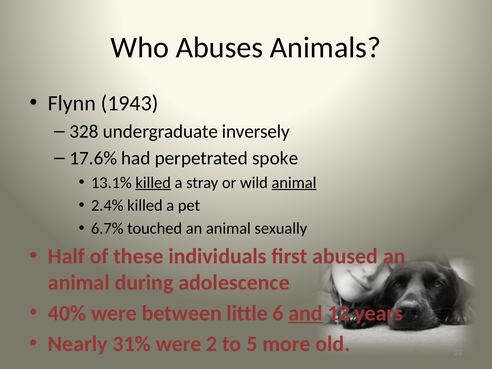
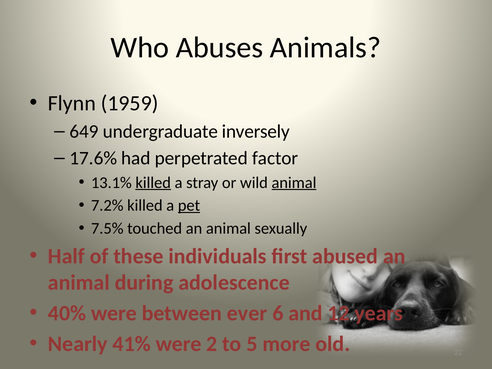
1943: 1943 -> 1959
328: 328 -> 649
spoke: spoke -> factor
2.4%: 2.4% -> 7.2%
pet underline: none -> present
6.7%: 6.7% -> 7.5%
little: little -> ever
and underline: present -> none
31%: 31% -> 41%
